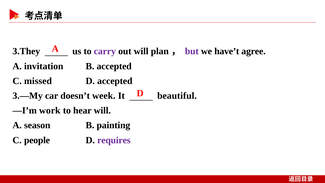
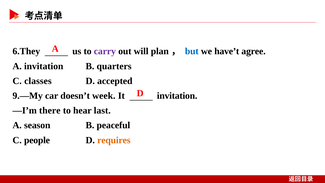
3.They: 3.They -> 6.They
but colour: purple -> blue
B accepted: accepted -> quarters
missed: missed -> classes
3.—My: 3.—My -> 9.—My
It beautiful: beautiful -> invitation
work: work -> there
hear will: will -> last
painting: painting -> peaceful
requires colour: purple -> orange
